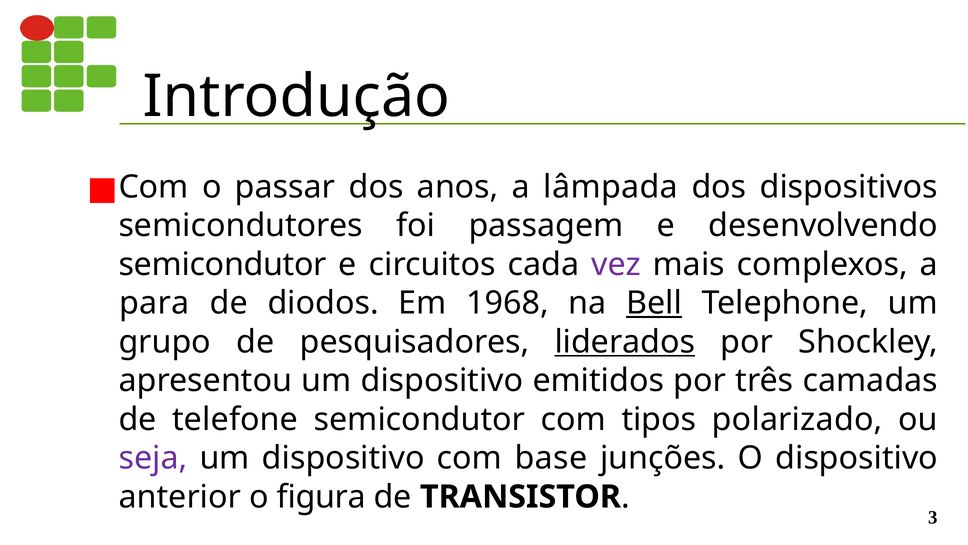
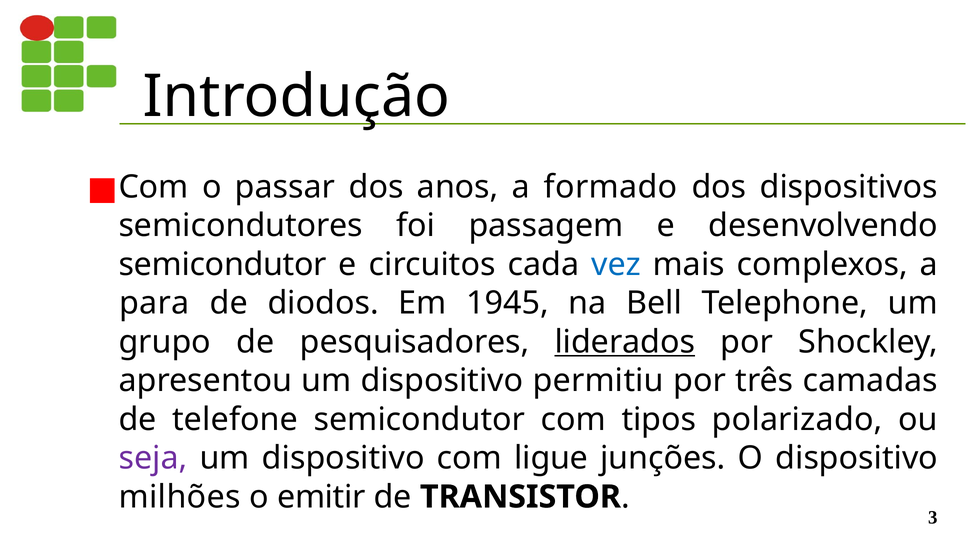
lâmpada: lâmpada -> formado
vez colour: purple -> blue
1968: 1968 -> 1945
Bell underline: present -> none
emitidos: emitidos -> permitiu
base: base -> ligue
anterior: anterior -> milhões
figura: figura -> emitir
